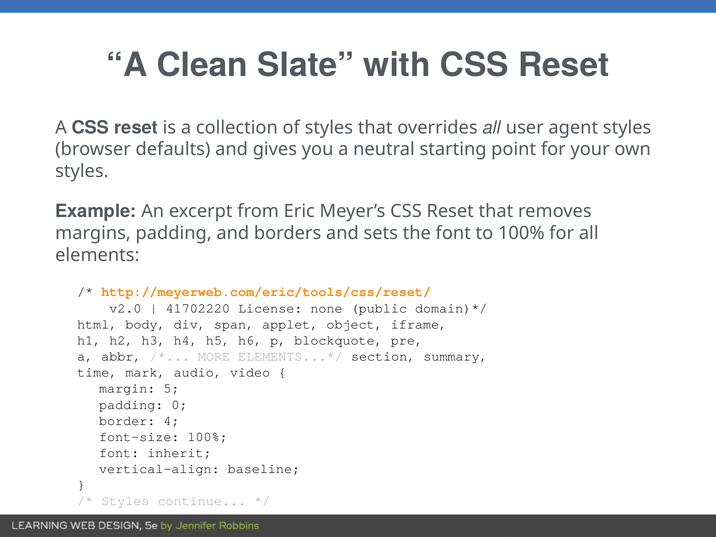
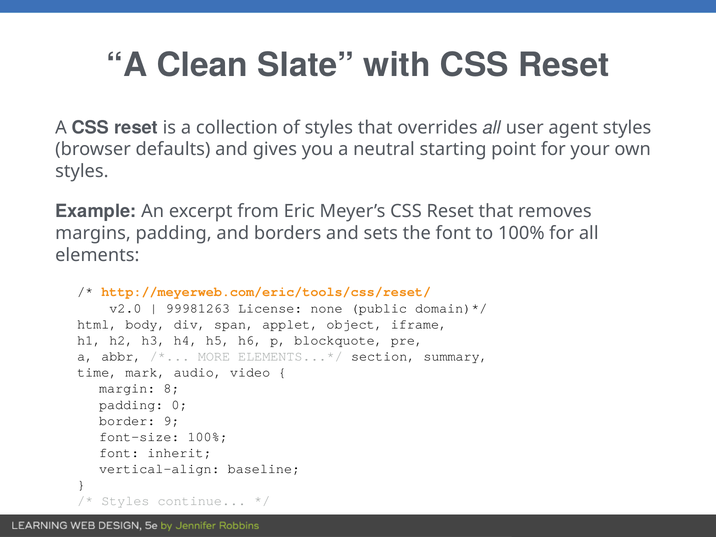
41702220: 41702220 -> 99981263
5: 5 -> 8
4: 4 -> 9
